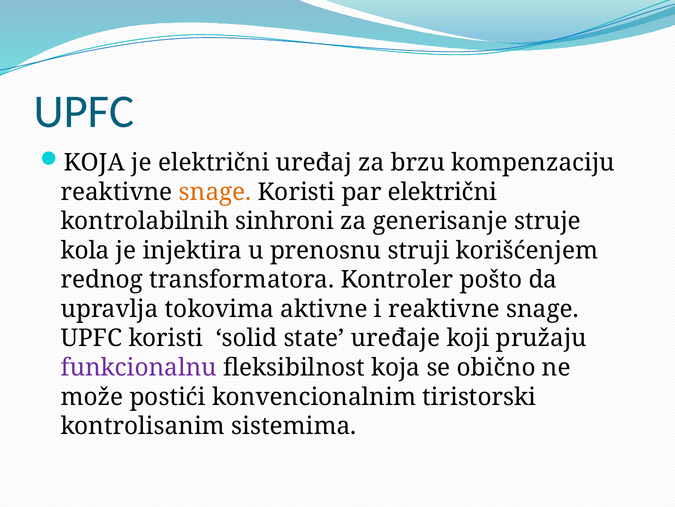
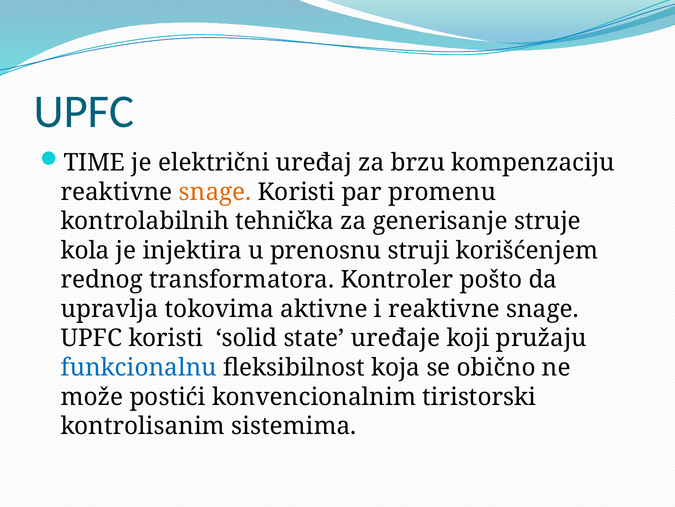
KOJA at (94, 163): KOJA -> TIME
par električni: električni -> promenu
sinhroni: sinhroni -> tehnička
funkcionalnu colour: purple -> blue
